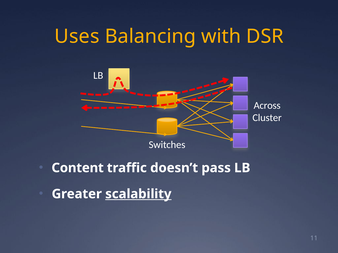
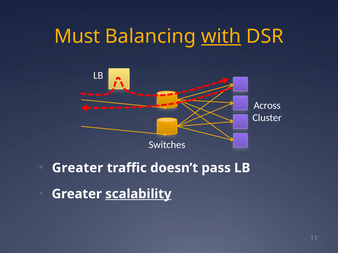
Uses: Uses -> Must
with underline: none -> present
Content at (78, 168): Content -> Greater
